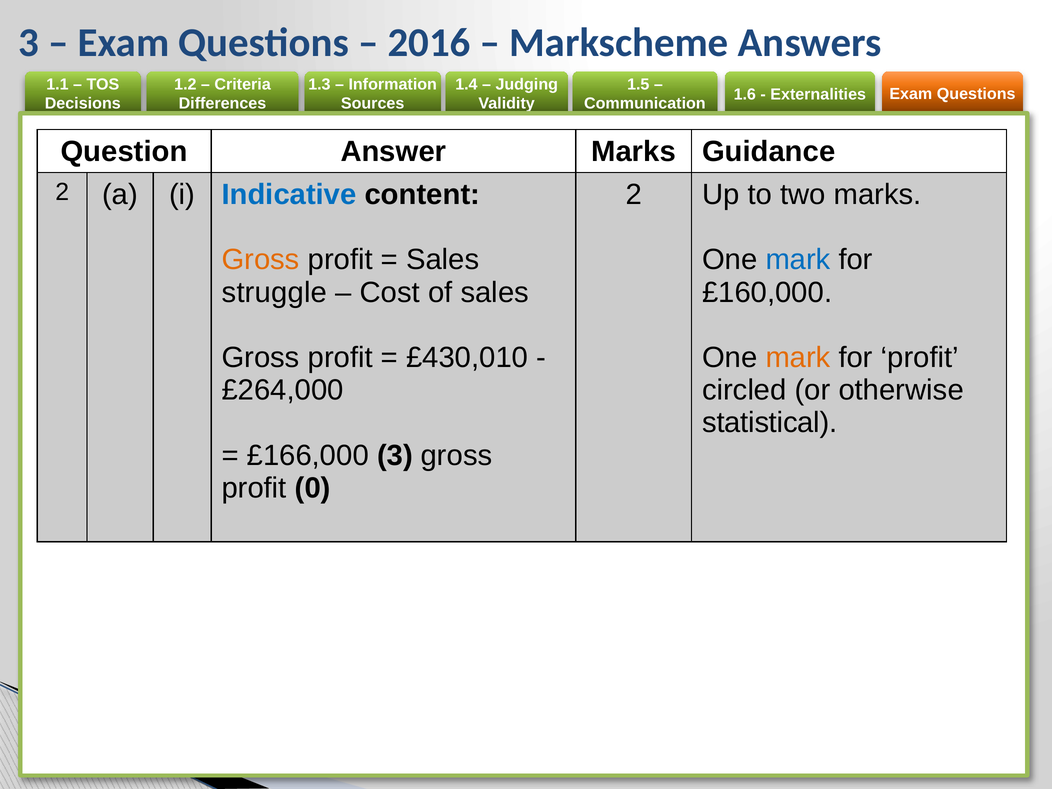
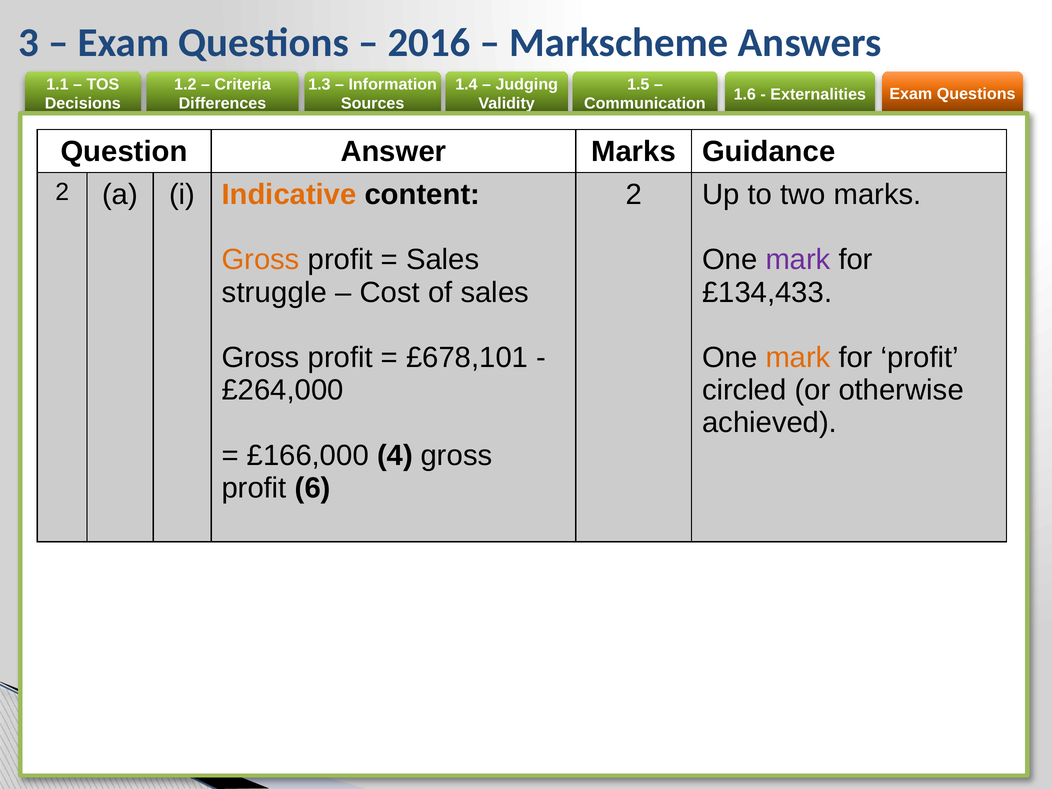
Indicative colour: blue -> orange
mark at (798, 260) colour: blue -> purple
£160,000: £160,000 -> £134,433
£430,010: £430,010 -> £678,101
statistical: statistical -> achieved
£166,000 3: 3 -> 4
0: 0 -> 6
